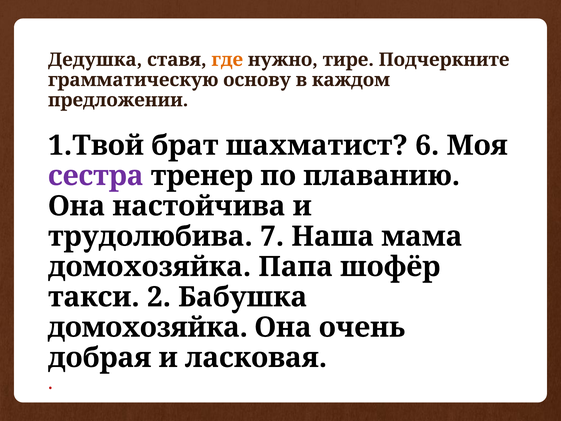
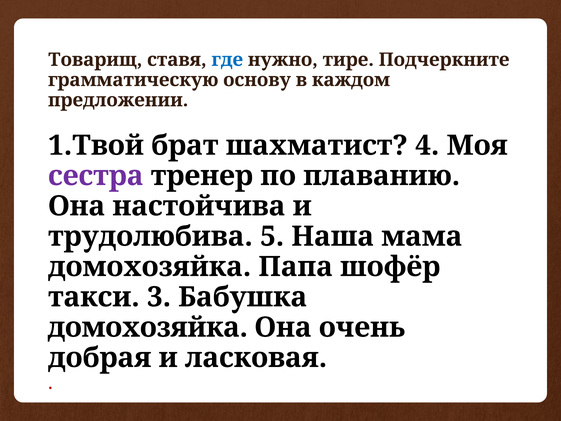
Дедушка: Дедушка -> Товарищ
где colour: orange -> blue
6: 6 -> 4
7: 7 -> 5
2: 2 -> 3
